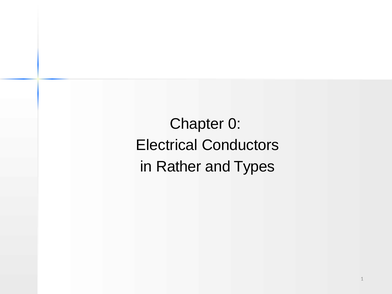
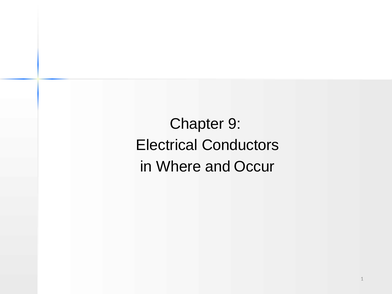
0: 0 -> 9
Rather: Rather -> Where
Types: Types -> Occur
